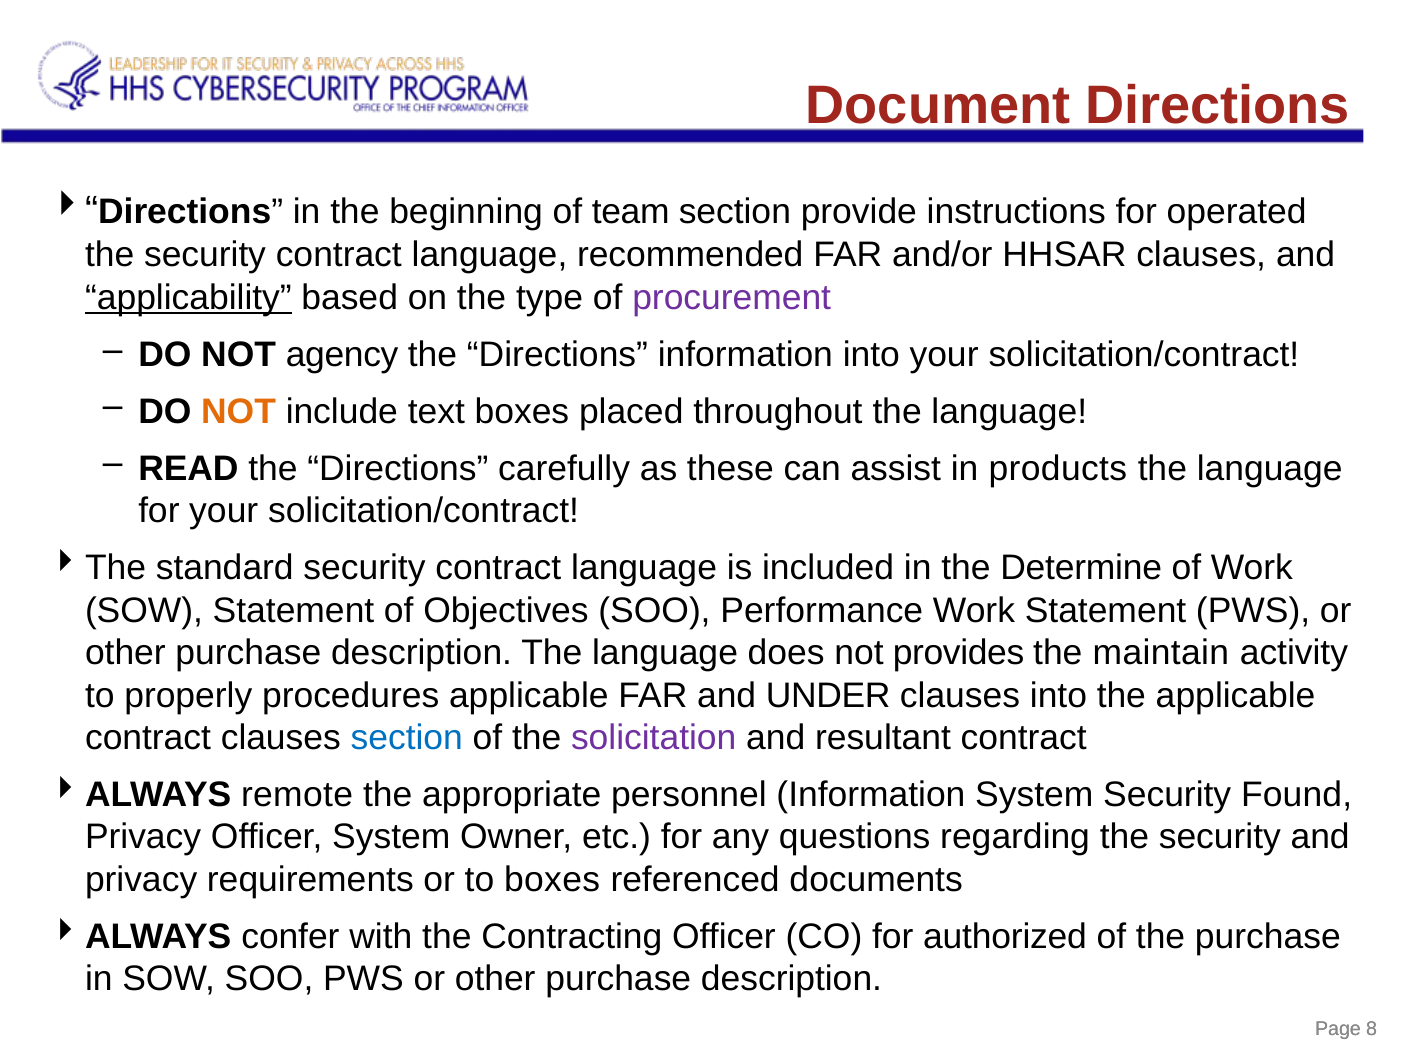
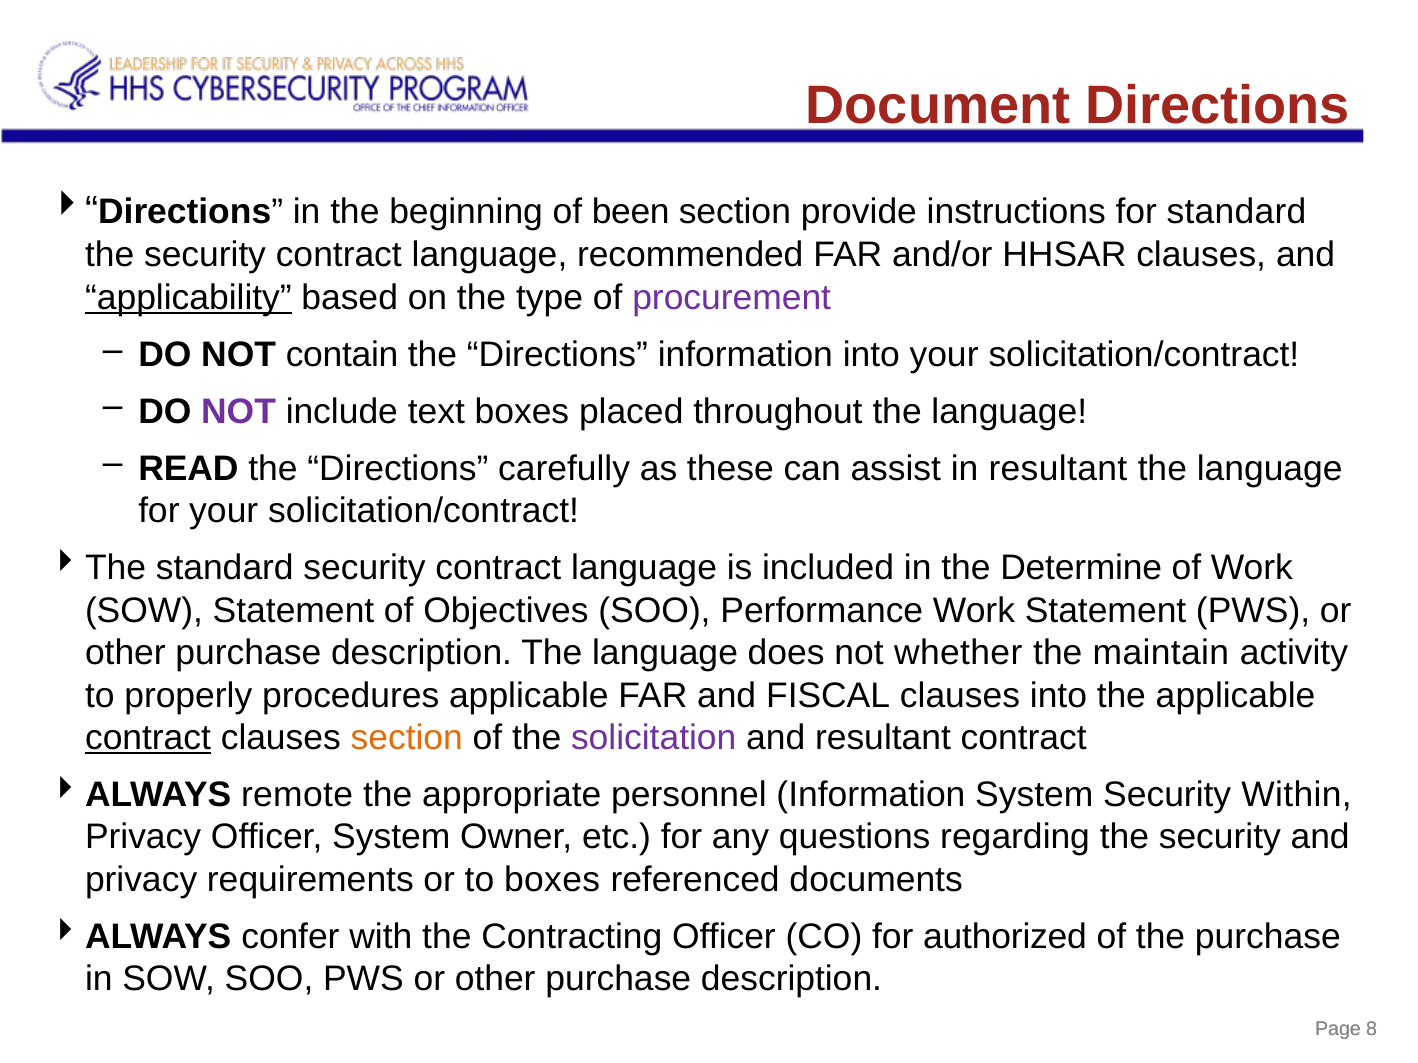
team: team -> been
for operated: operated -> standard
agency: agency -> contain
NOT at (238, 412) colour: orange -> purple
in products: products -> resultant
provides: provides -> whether
UNDER: UNDER -> FISCAL
contract at (148, 738) underline: none -> present
section at (407, 738) colour: blue -> orange
Found: Found -> Within
